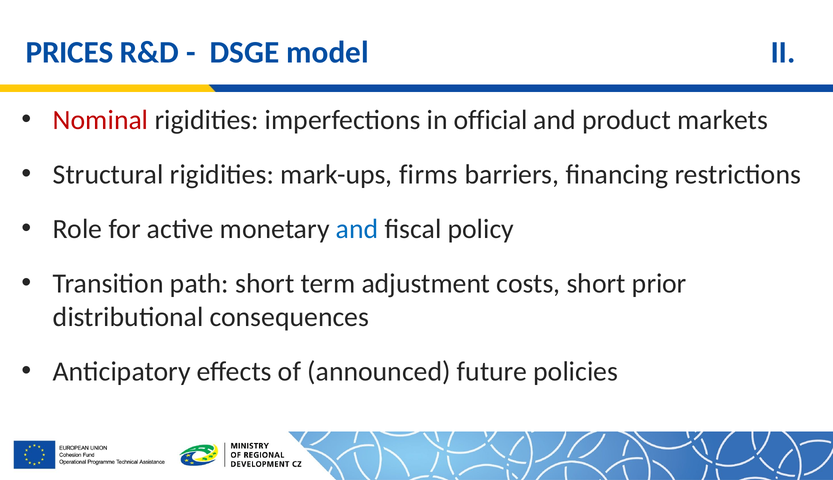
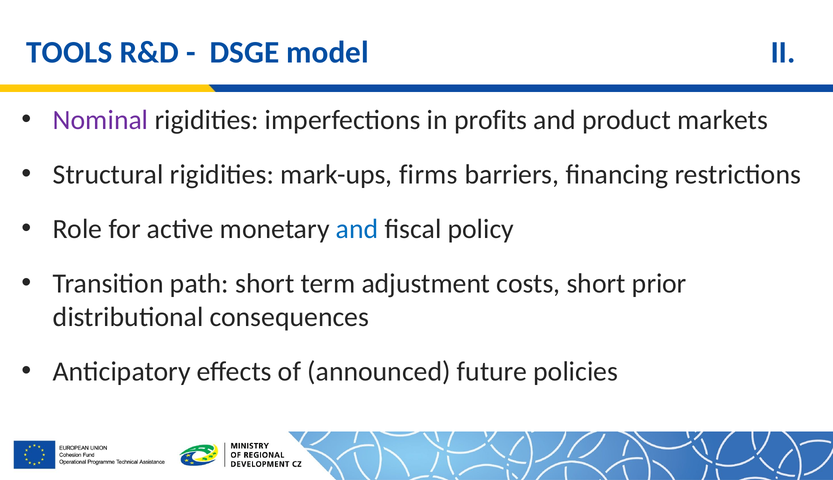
PRICES: PRICES -> TOOLS
Nominal colour: red -> purple
official: official -> profits
